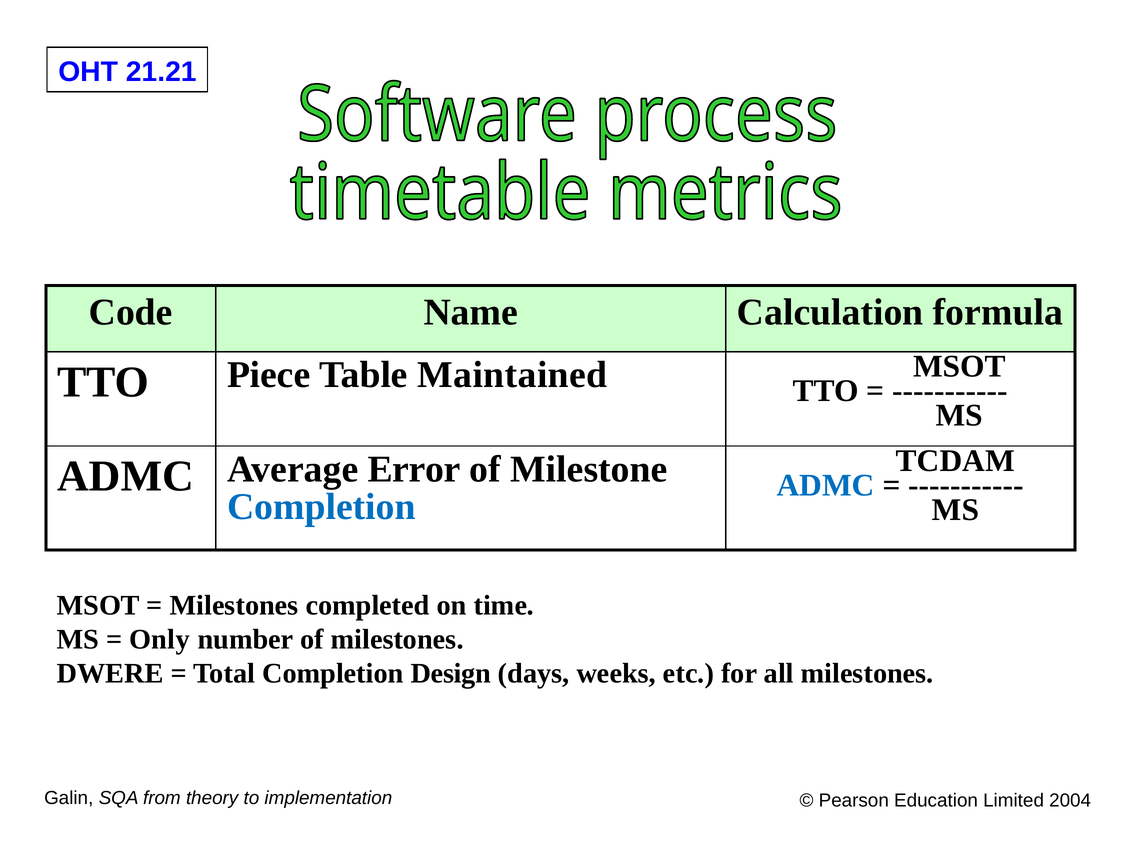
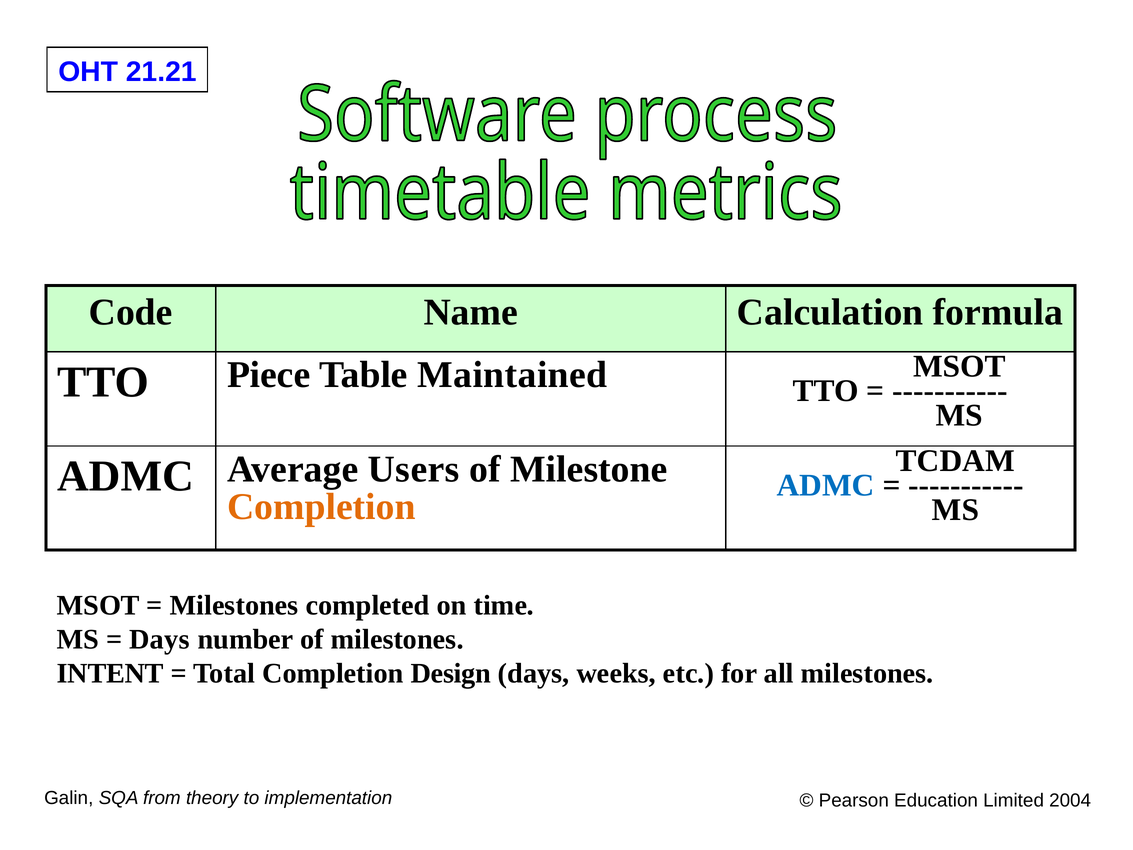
Error: Error -> Users
Completion at (321, 507) colour: blue -> orange
Only at (159, 639): Only -> Days
DWERE: DWERE -> INTENT
